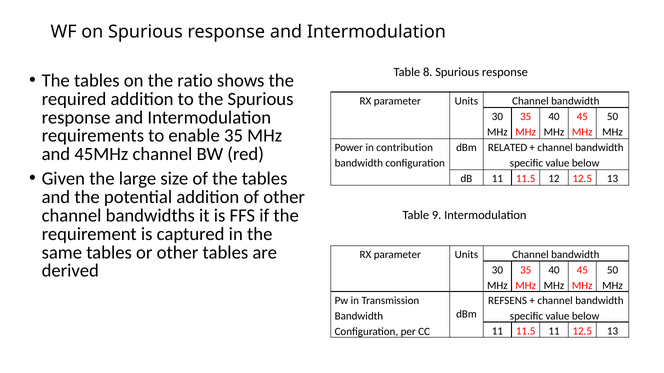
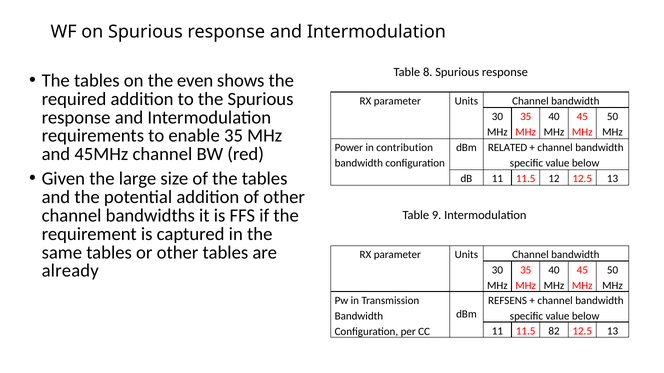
ratio: ratio -> even
derived: derived -> already
11.5 11: 11 -> 82
